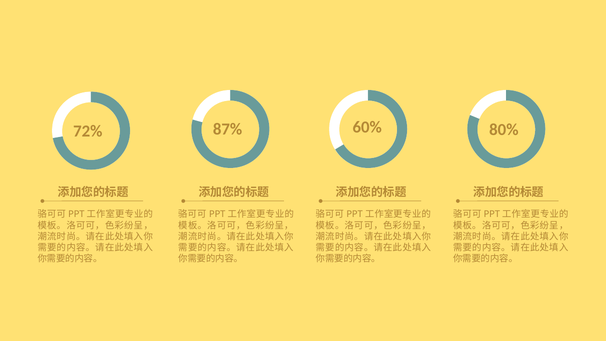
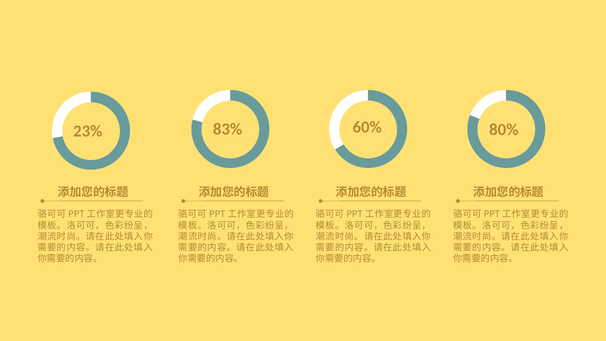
87%: 87% -> 83%
72%: 72% -> 23%
